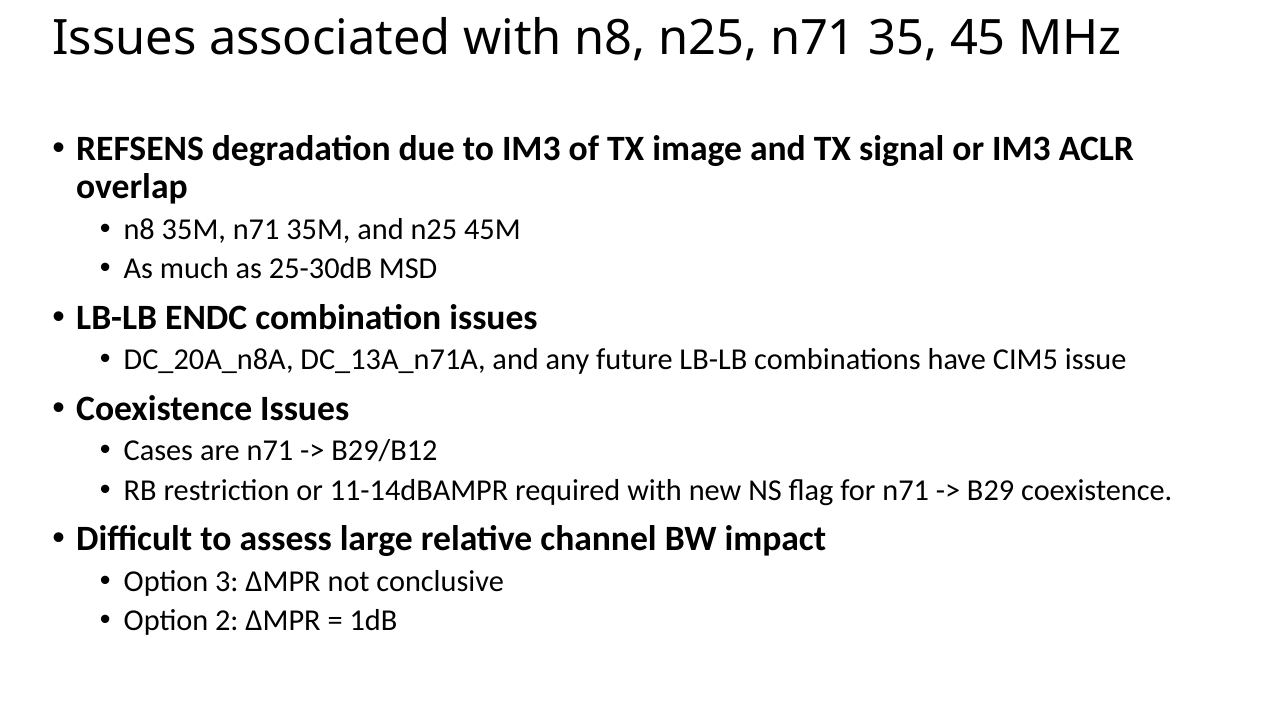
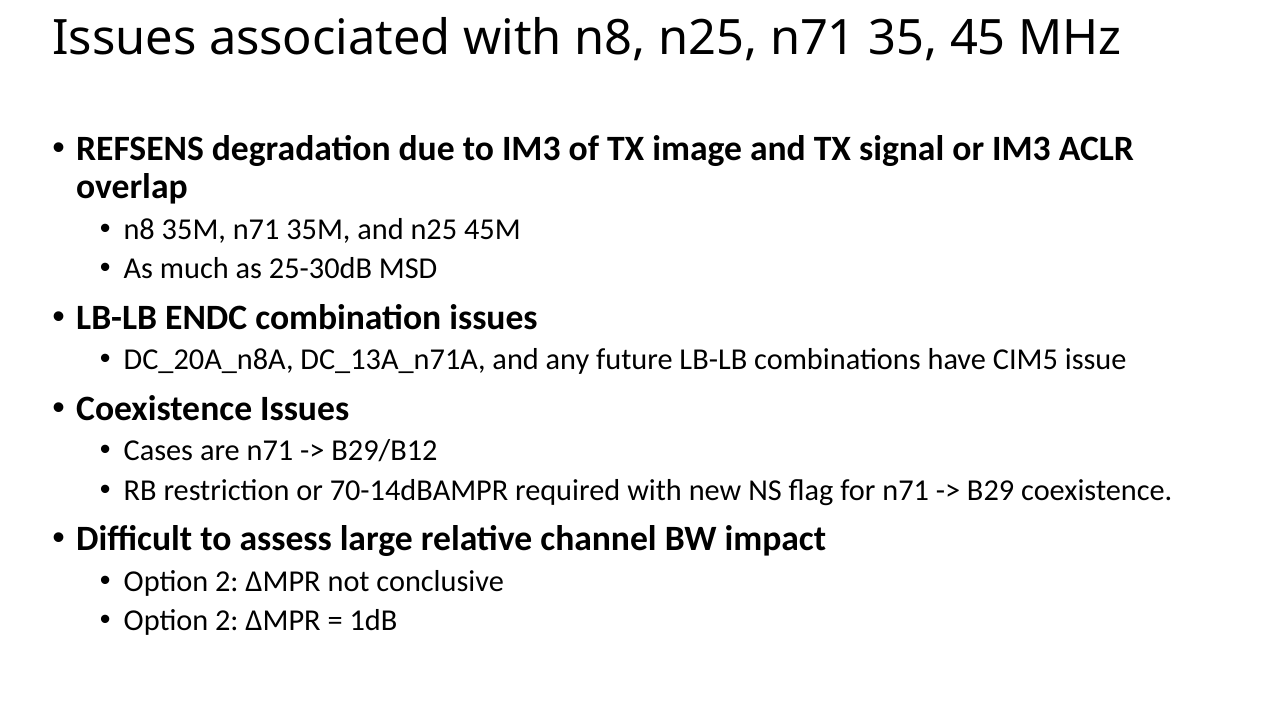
11-14dBAMPR: 11-14dBAMPR -> 70-14dBAMPR
3 at (227, 581): 3 -> 2
